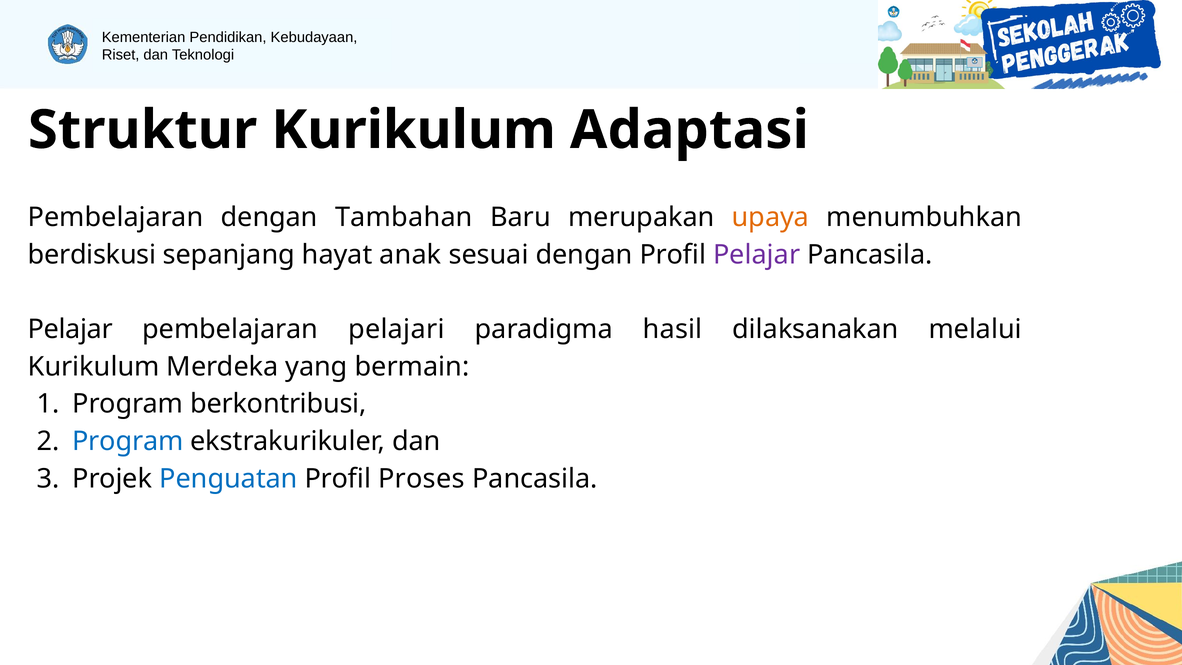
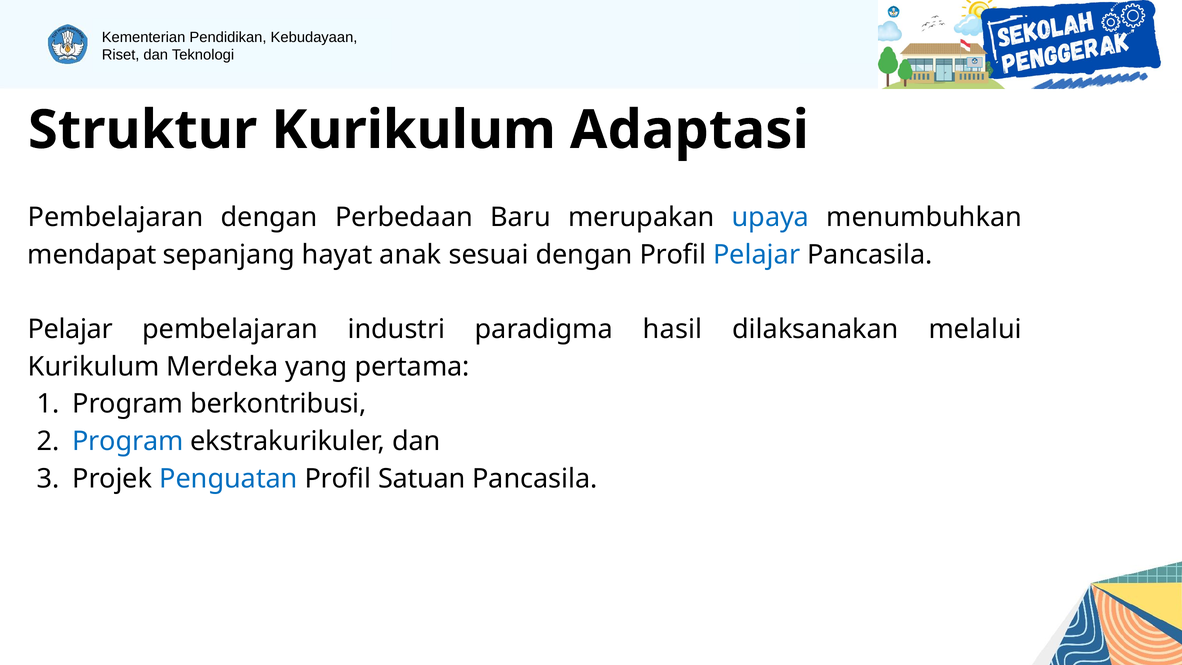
Tambahan: Tambahan -> Perbedaan
upaya colour: orange -> blue
berdiskusi: berdiskusi -> mendapat
Pelajar at (757, 255) colour: purple -> blue
pelajari: pelajari -> industri
bermain: bermain -> pertama
Proses: Proses -> Satuan
